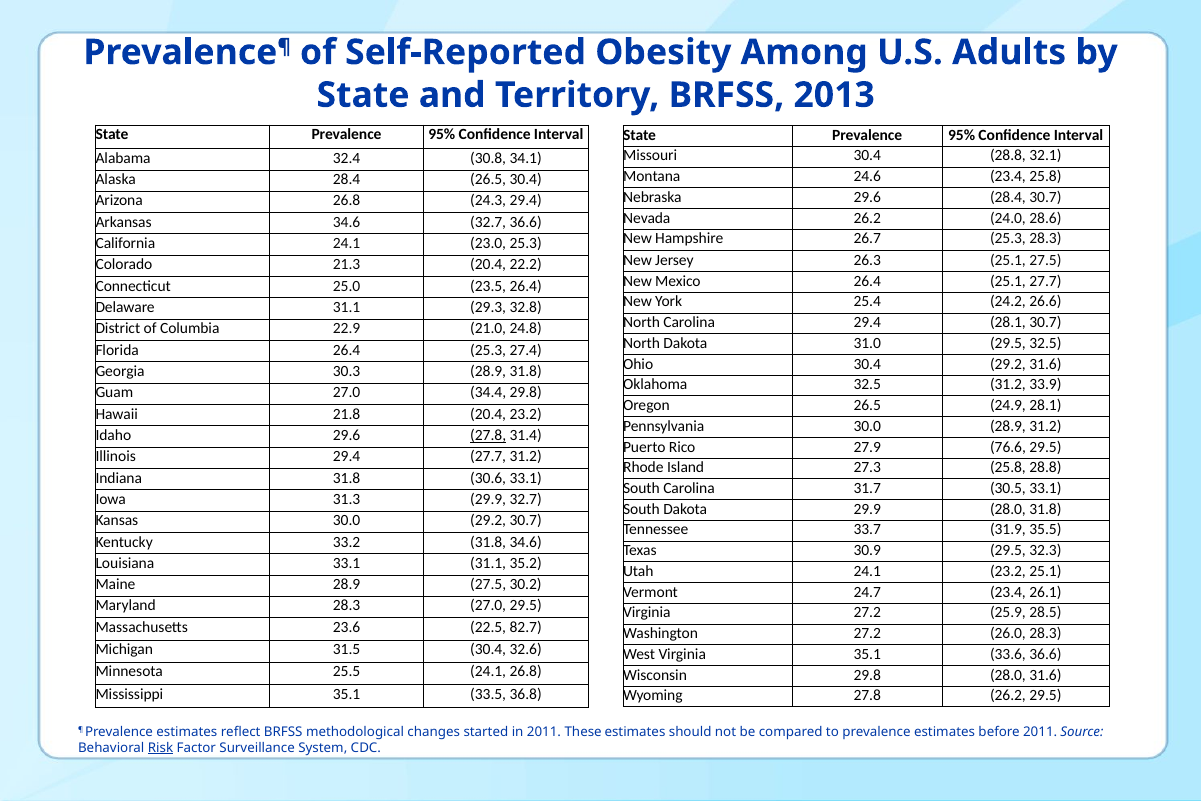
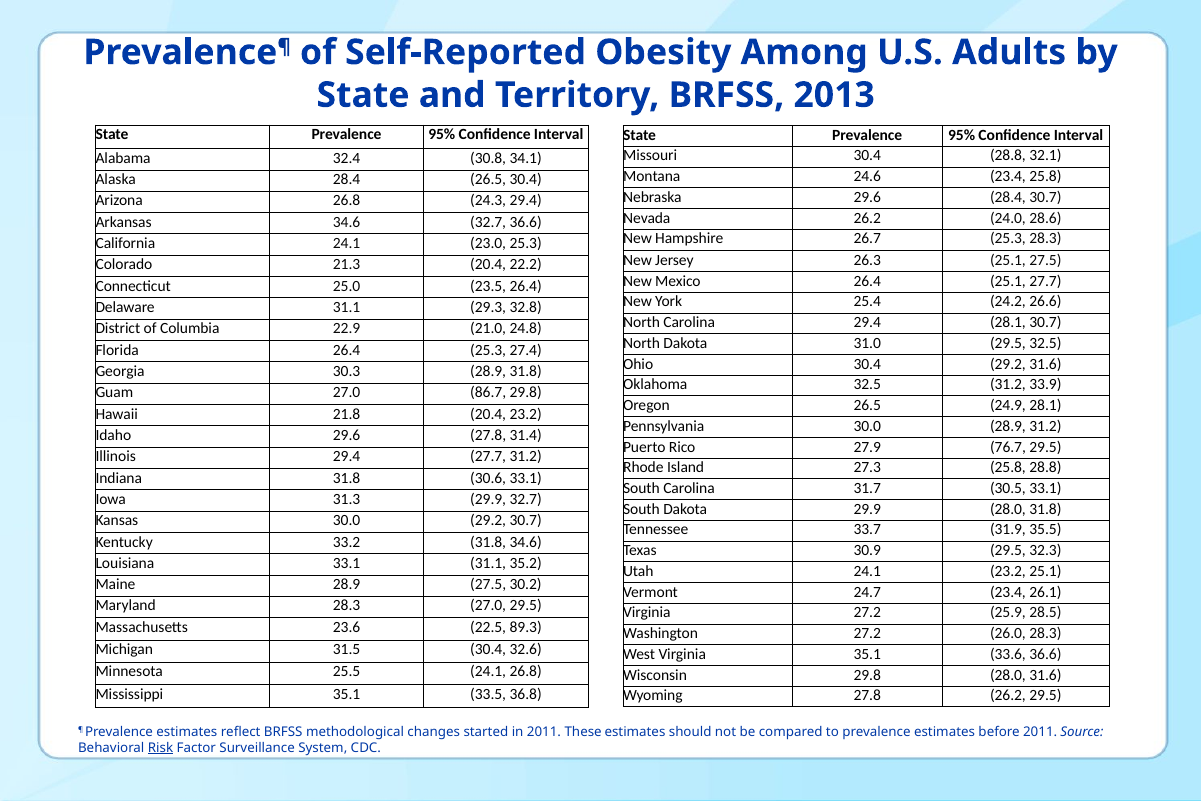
34.4: 34.4 -> 86.7
27.8 at (488, 435) underline: present -> none
76.6: 76.6 -> 76.7
82.7: 82.7 -> 89.3
